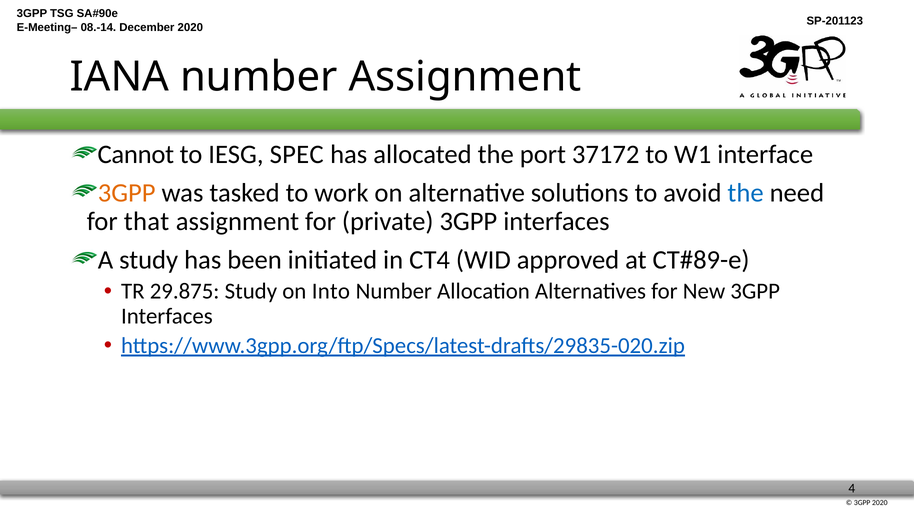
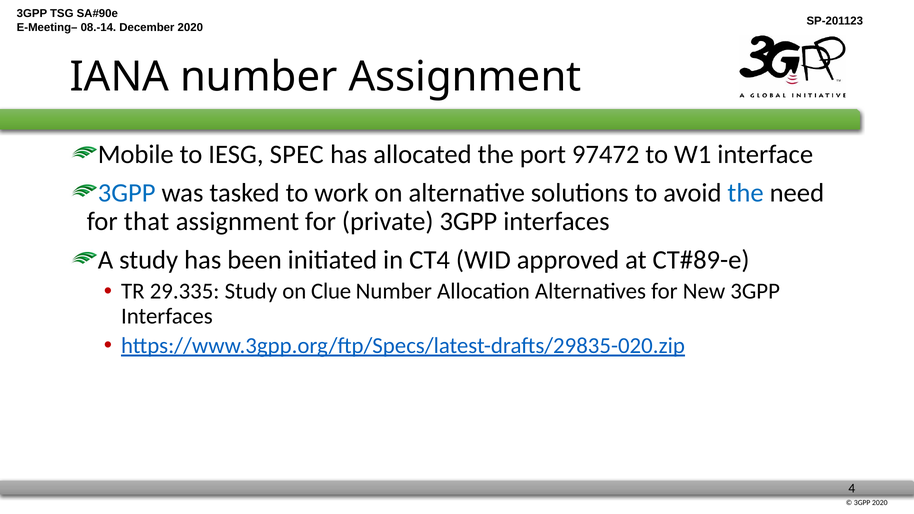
Cannot: Cannot -> Mobile
37172: 37172 -> 97472
3GPP at (127, 193) colour: orange -> blue
29.875: 29.875 -> 29.335
Into: Into -> Clue
